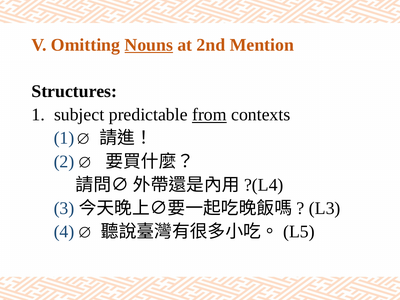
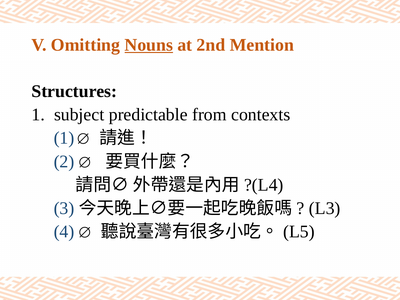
from underline: present -> none
